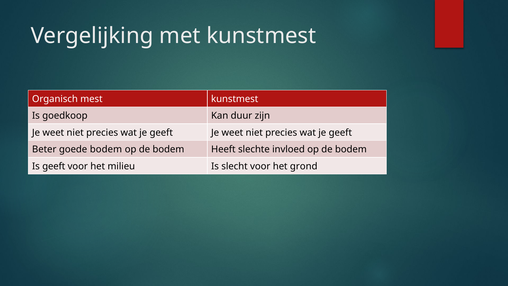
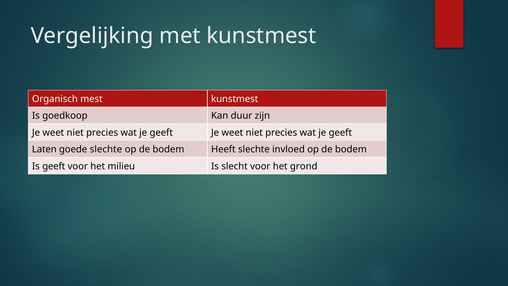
Beter: Beter -> Laten
goede bodem: bodem -> slechte
